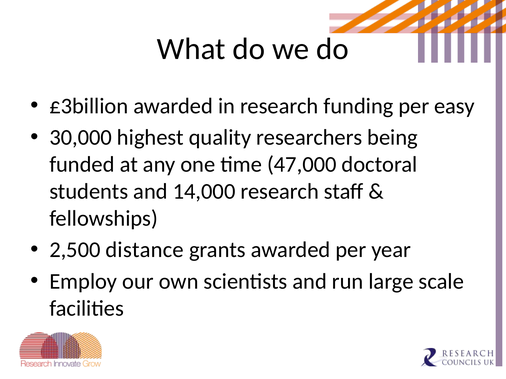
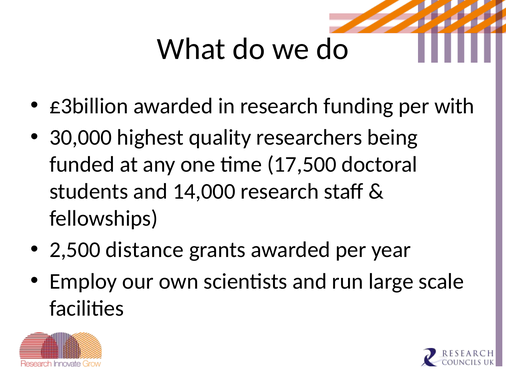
easy: easy -> with
47,000: 47,000 -> 17,500
